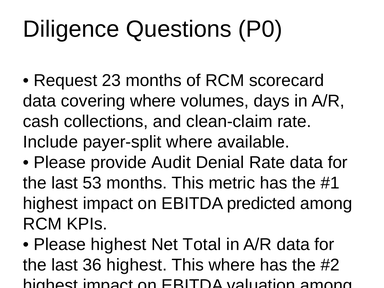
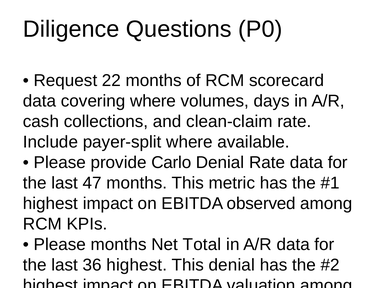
23: 23 -> 22
Audit: Audit -> Carlo
53: 53 -> 47
predicted: predicted -> observed
Please highest: highest -> months
This where: where -> denial
